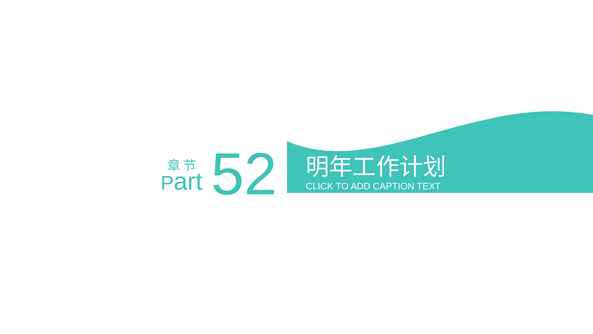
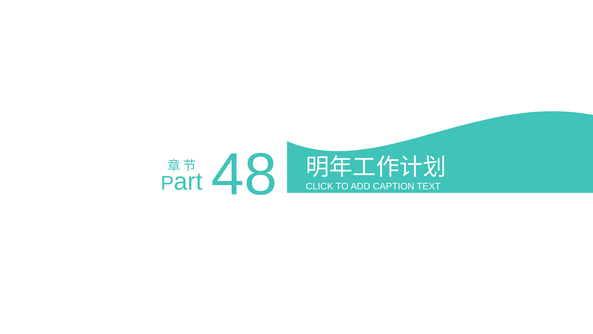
52: 52 -> 48
